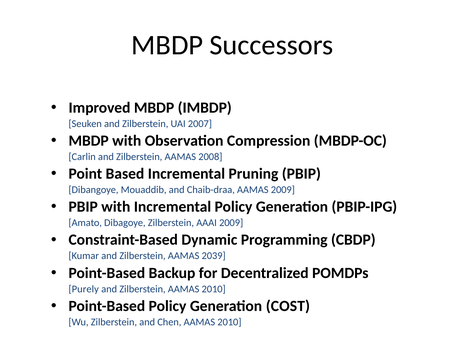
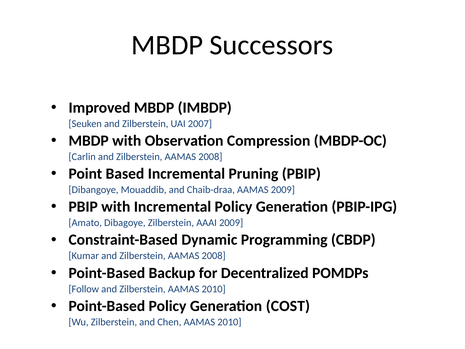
2039 at (214, 256): 2039 -> 2008
Purely: Purely -> Follow
